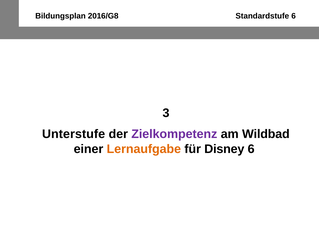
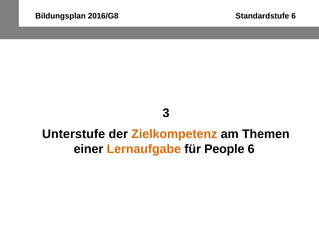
Zielkompetenz colour: purple -> orange
Wildbad: Wildbad -> Themen
Disney: Disney -> People
